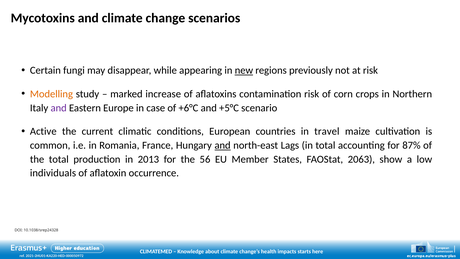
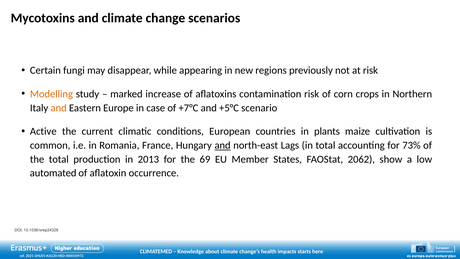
new underline: present -> none
and at (59, 108) colour: purple -> orange
+6°C: +6°C -> +7°C
travel: travel -> plants
87%: 87% -> 73%
56: 56 -> 69
2063: 2063 -> 2062
individuals: individuals -> automated
